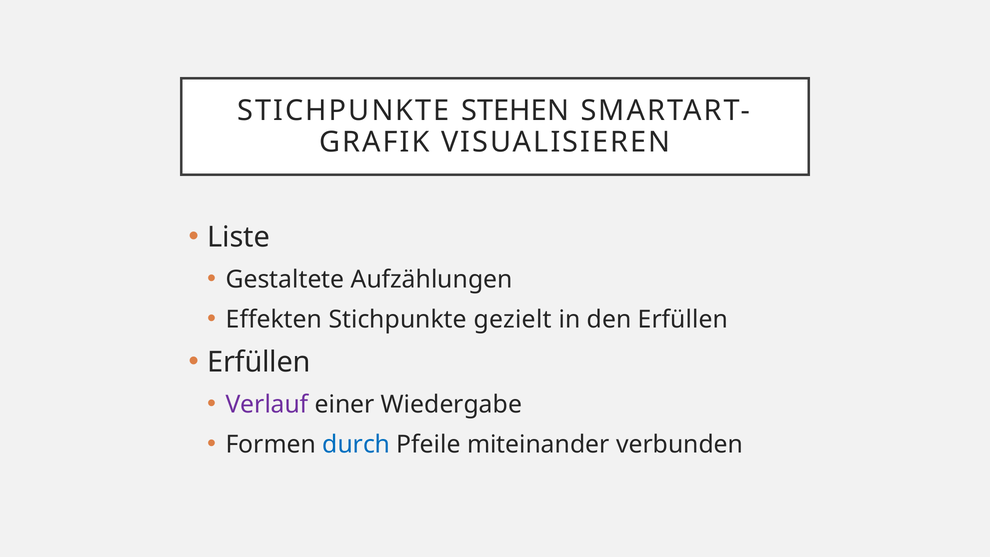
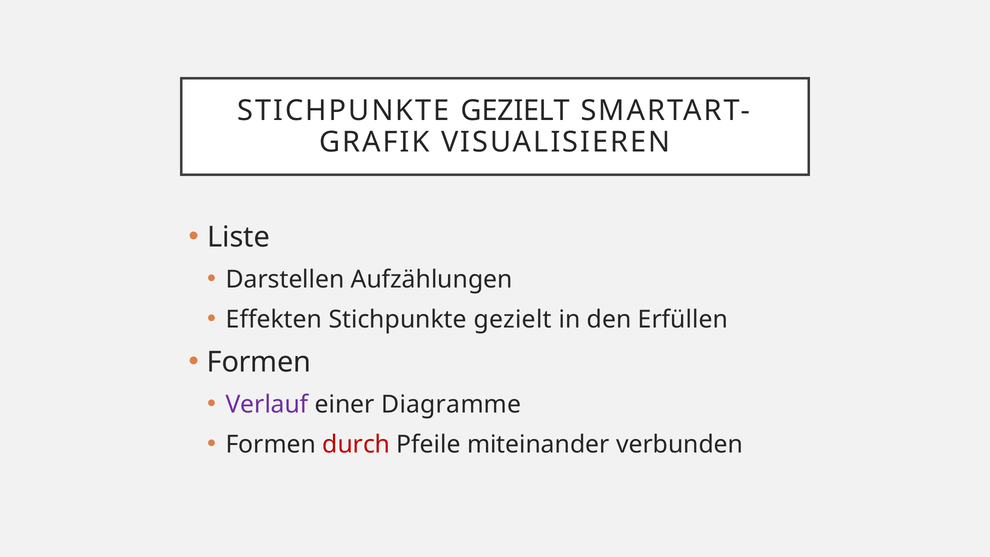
STEHEN at (515, 111): STEHEN -> GEZIELT
Gestaltete: Gestaltete -> Darstellen
Erfüllen at (259, 362): Erfüllen -> Formen
Wiedergabe: Wiedergabe -> Diagramme
durch colour: blue -> red
